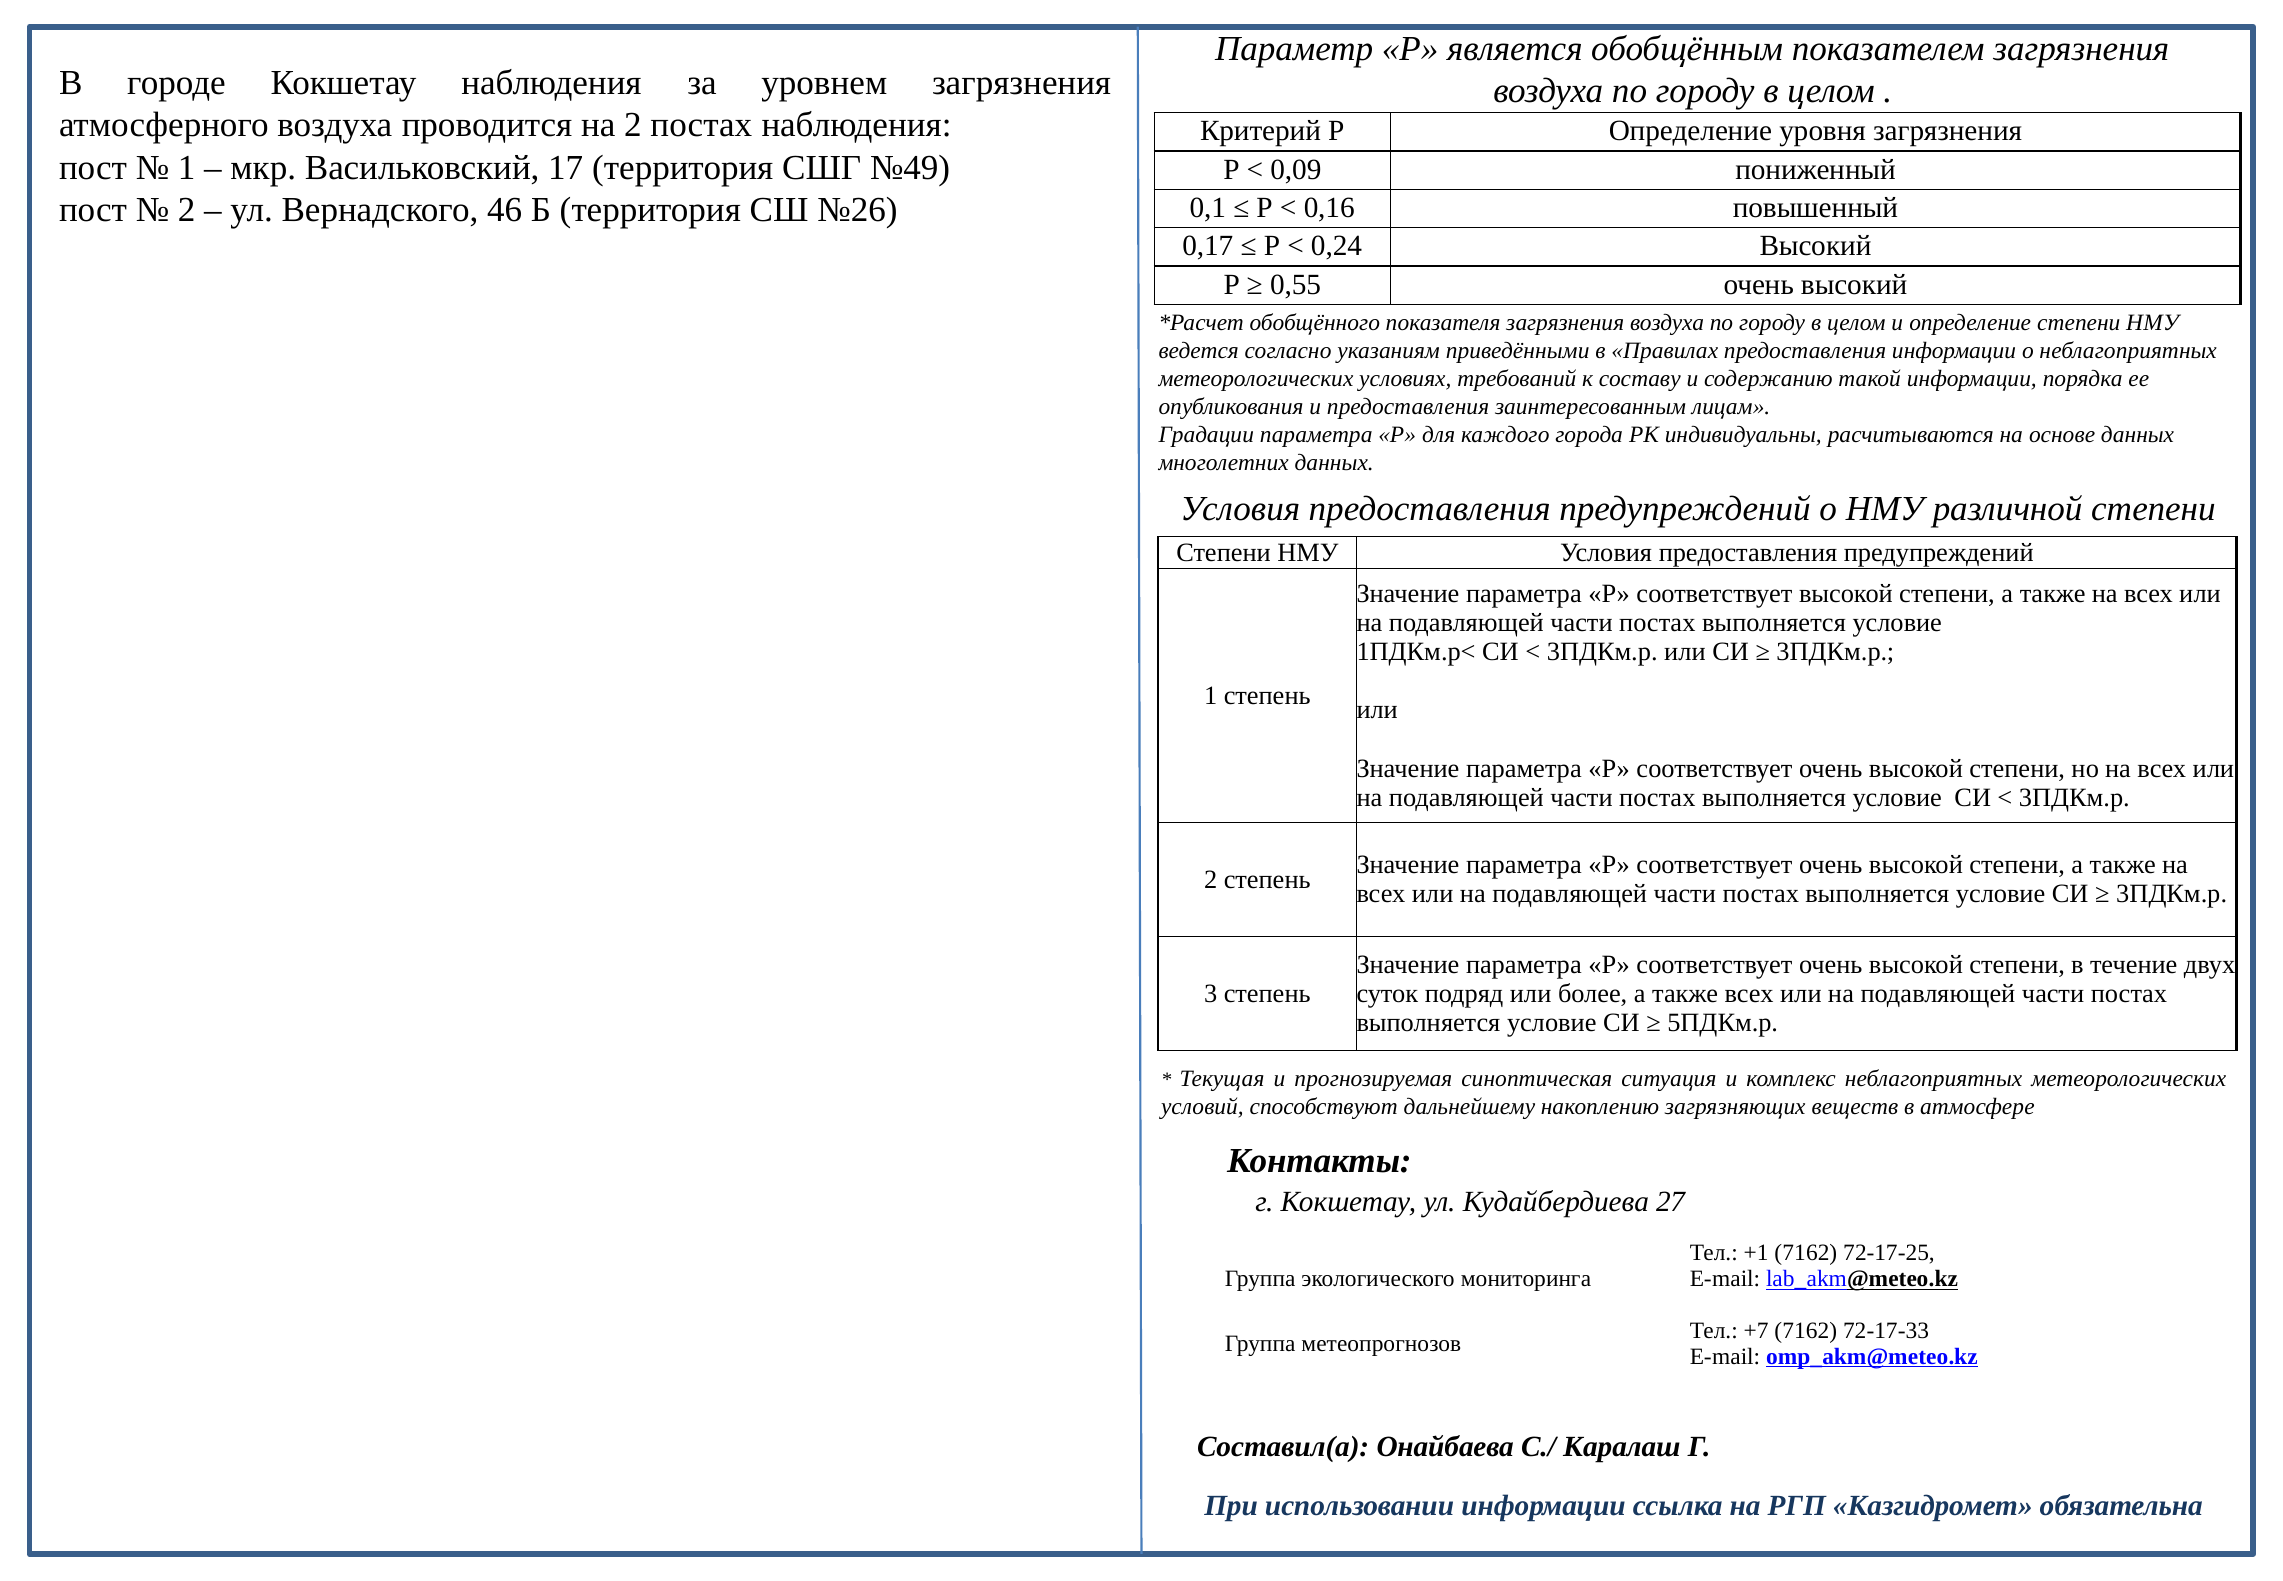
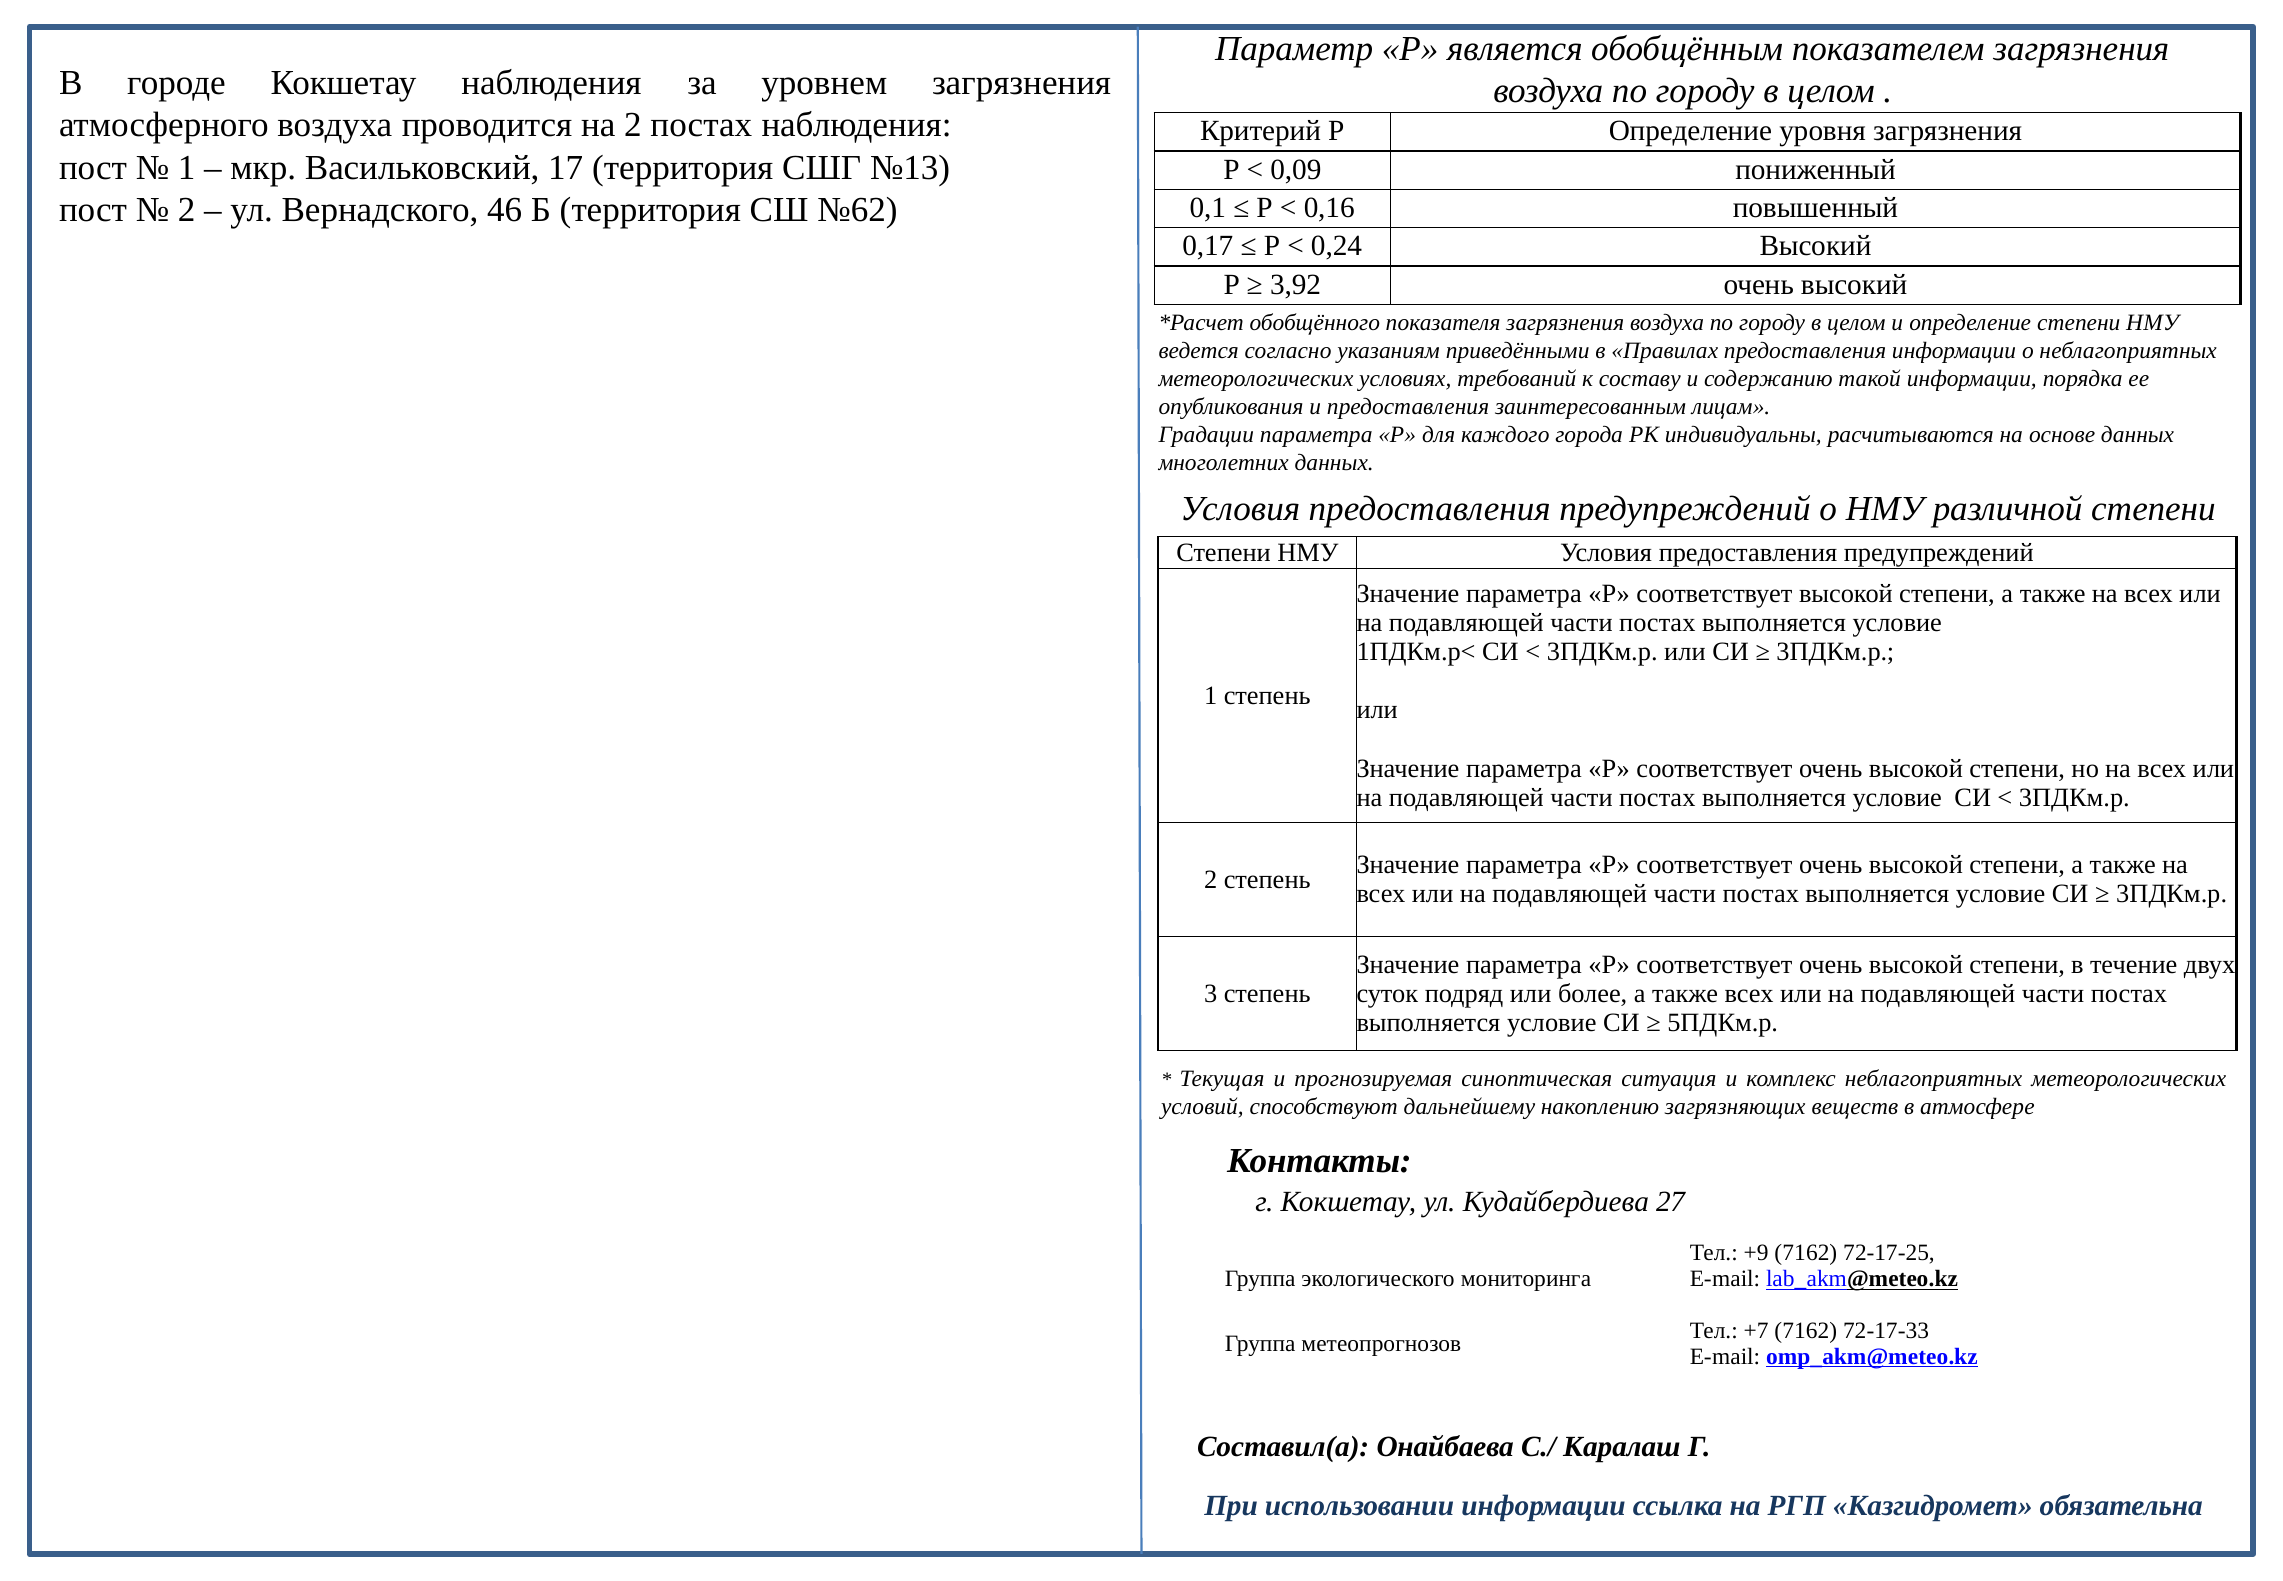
№49: №49 -> №13
№26: №26 -> №62
0,55: 0,55 -> 3,92
+1: +1 -> +9
